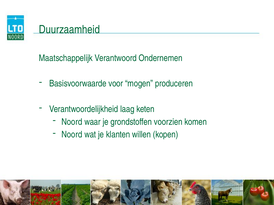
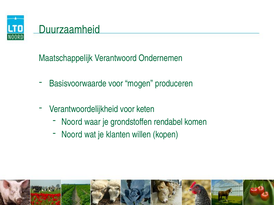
Verantwoordelijkheid laag: laag -> voor
voorzien: voorzien -> rendabel
